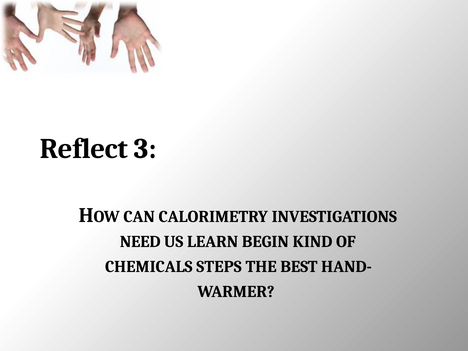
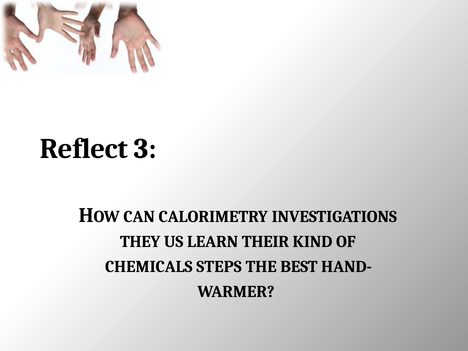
NEED: NEED -> THEY
BEGIN: BEGIN -> THEIR
